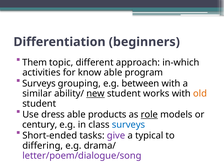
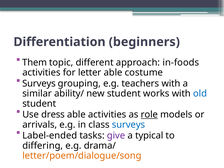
in-which: in-which -> in-foods
know: know -> letter
program: program -> costume
between: between -> teachers
new underline: present -> none
old colour: orange -> blue
able products: products -> activities
century: century -> arrivals
Short-ended: Short-ended -> Label-ended
letter/poem/dialogue/song colour: purple -> orange
